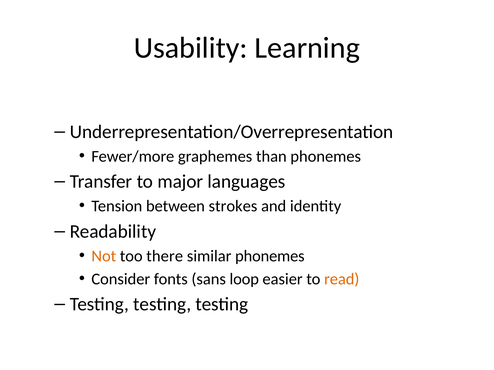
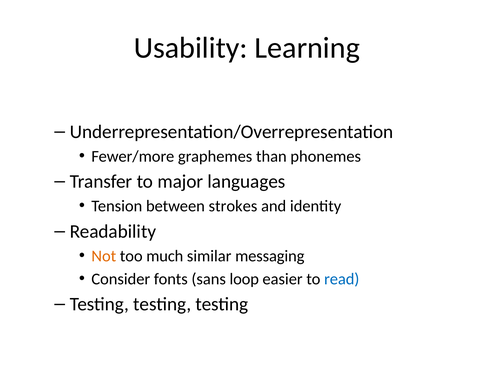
there: there -> much
similar phonemes: phonemes -> messaging
read colour: orange -> blue
